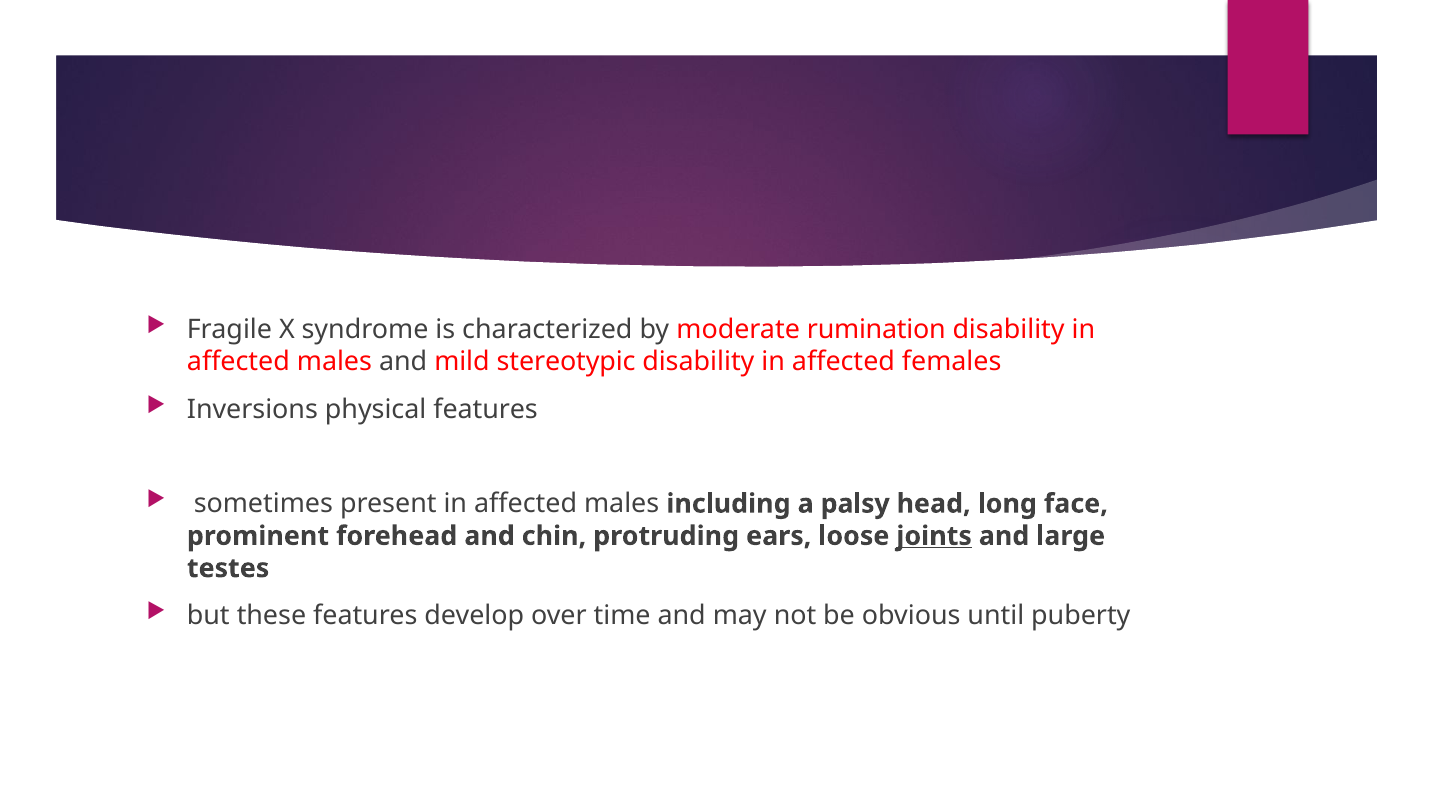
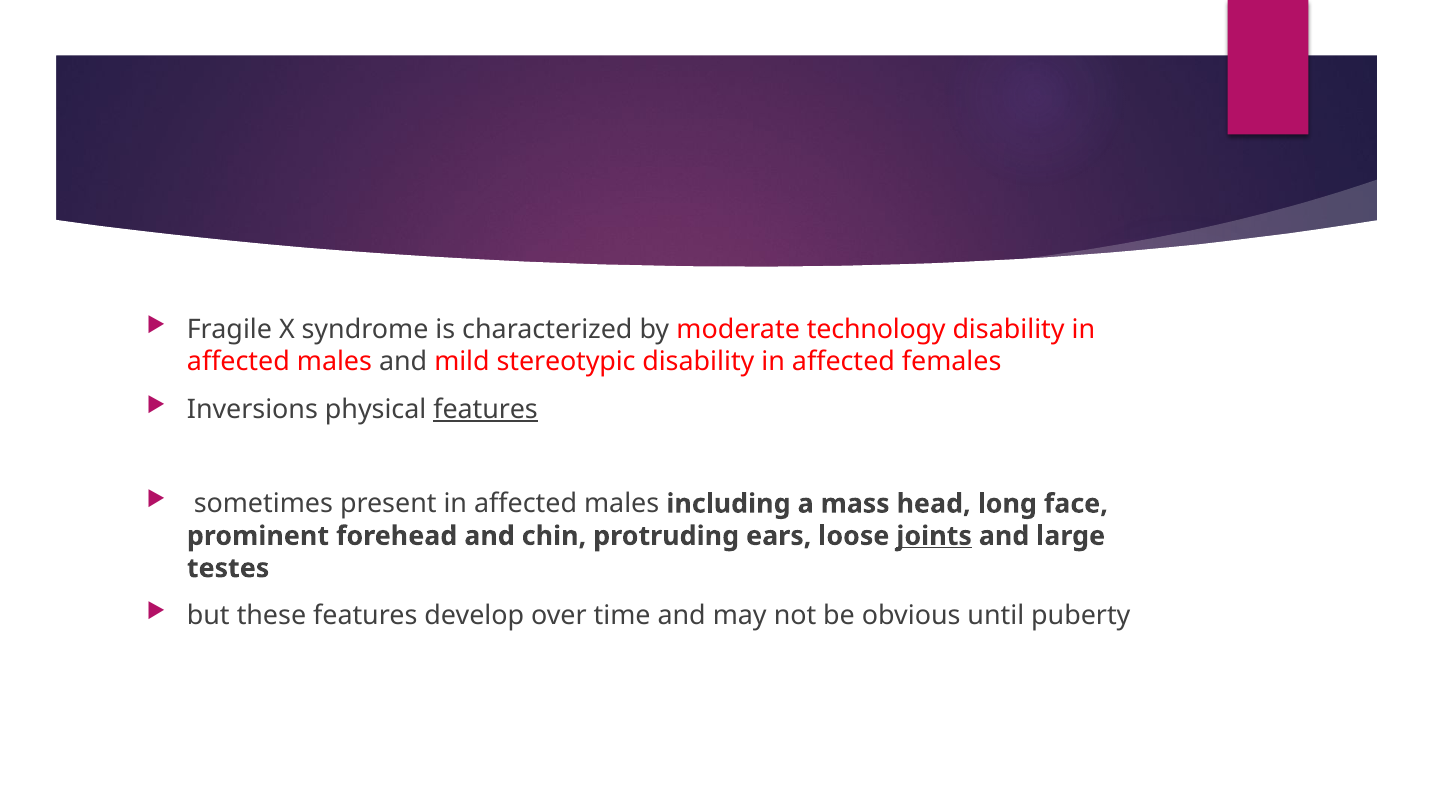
rumination: rumination -> technology
features at (486, 409) underline: none -> present
palsy: palsy -> mass
